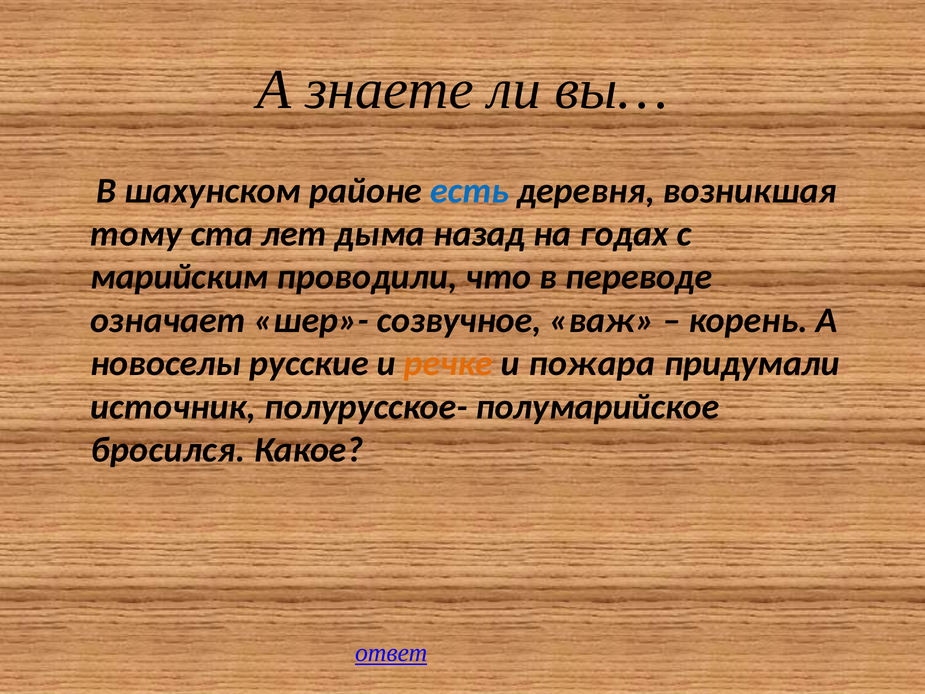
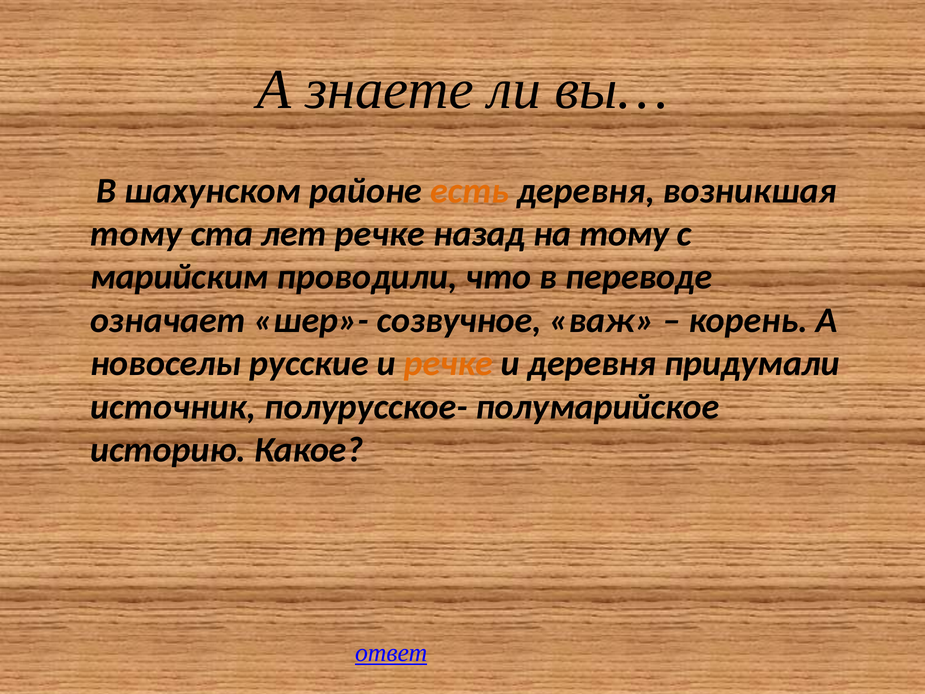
есть colour: blue -> orange
лет дыма: дыма -> речке
на годах: годах -> тому
и пожара: пожара -> деревня
бросился: бросился -> историю
